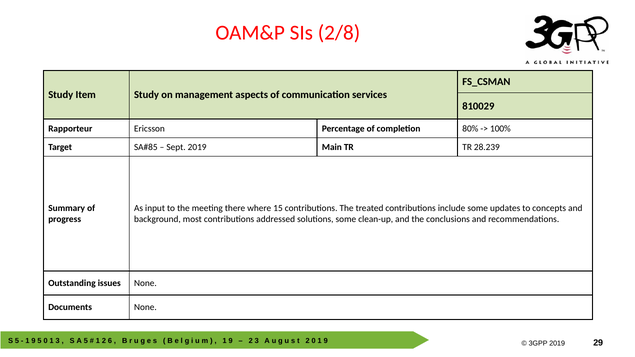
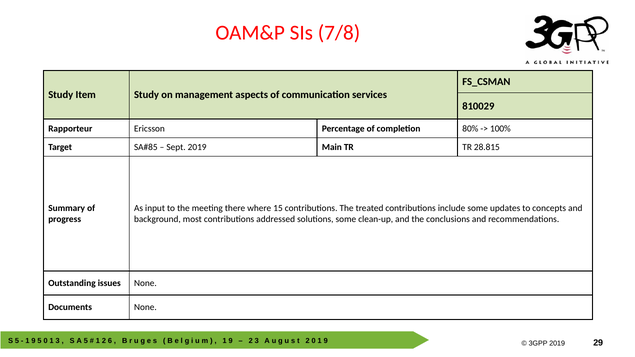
2/8: 2/8 -> 7/8
28.239: 28.239 -> 28.815
